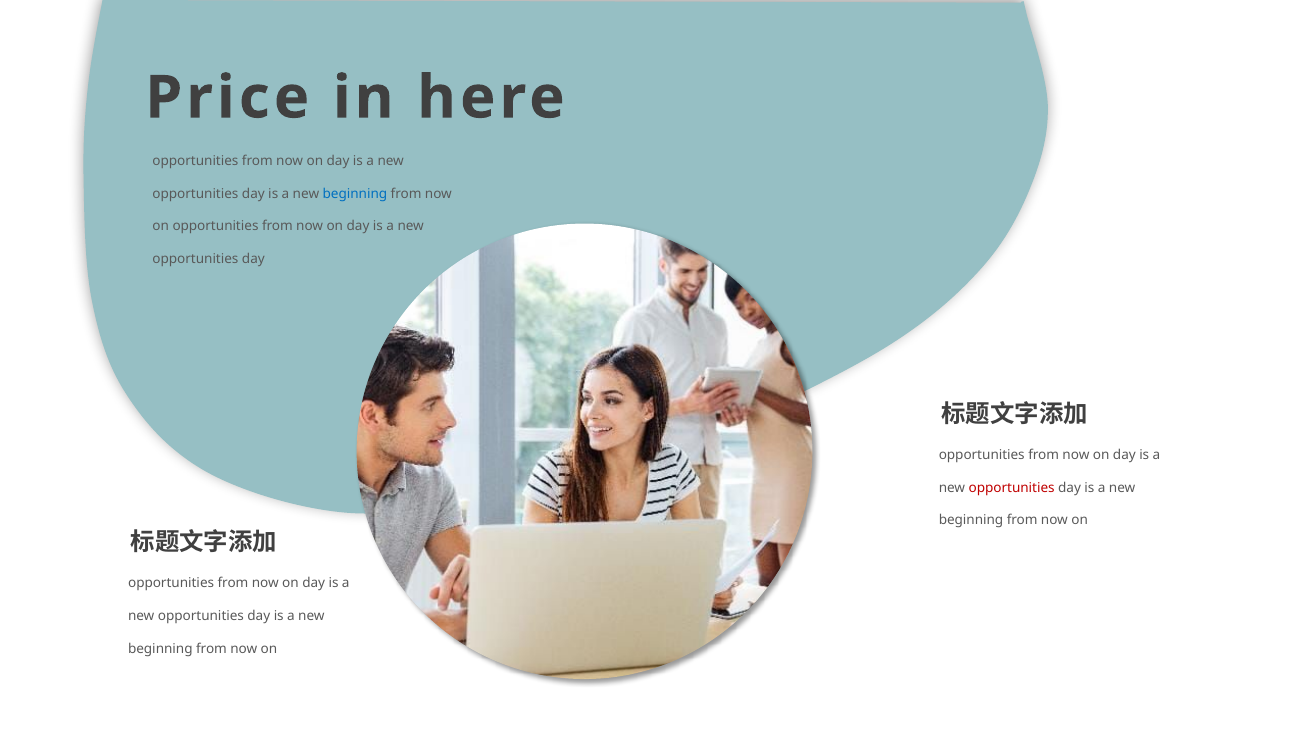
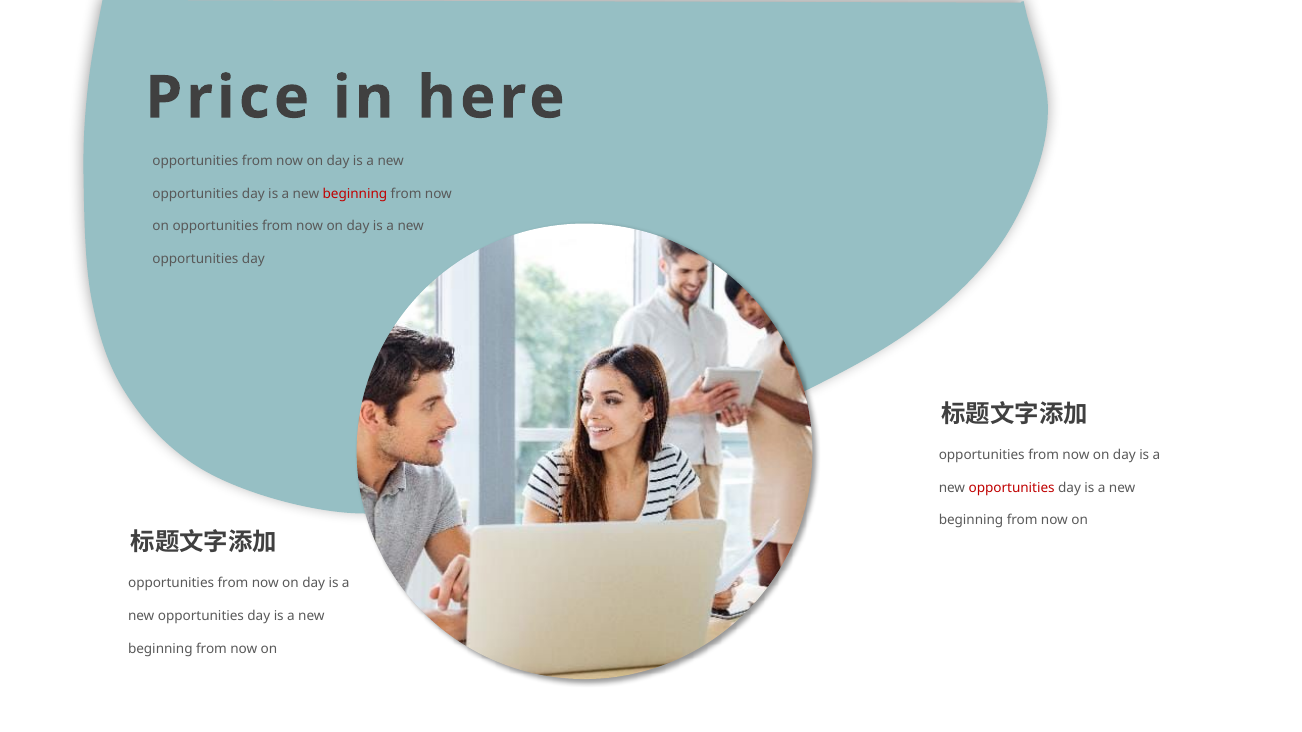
beginning at (355, 194) colour: blue -> red
